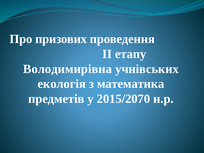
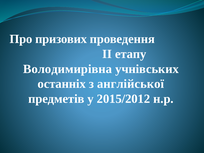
екологія: екологія -> останніх
математика: математика -> англійської
2015/2070: 2015/2070 -> 2015/2012
